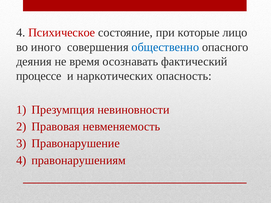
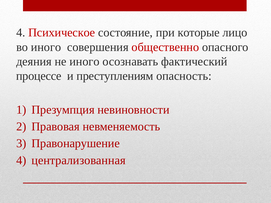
общественно colour: blue -> red
не время: время -> иного
наркотических: наркотических -> преступлениям
правонарушениям: правонарушениям -> централизованная
